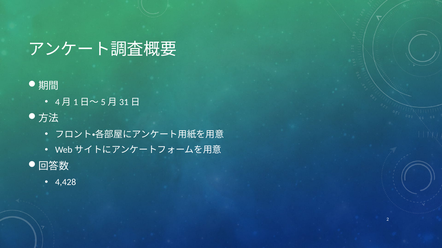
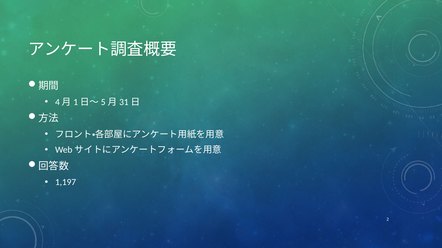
4,428: 4,428 -> 1,197
